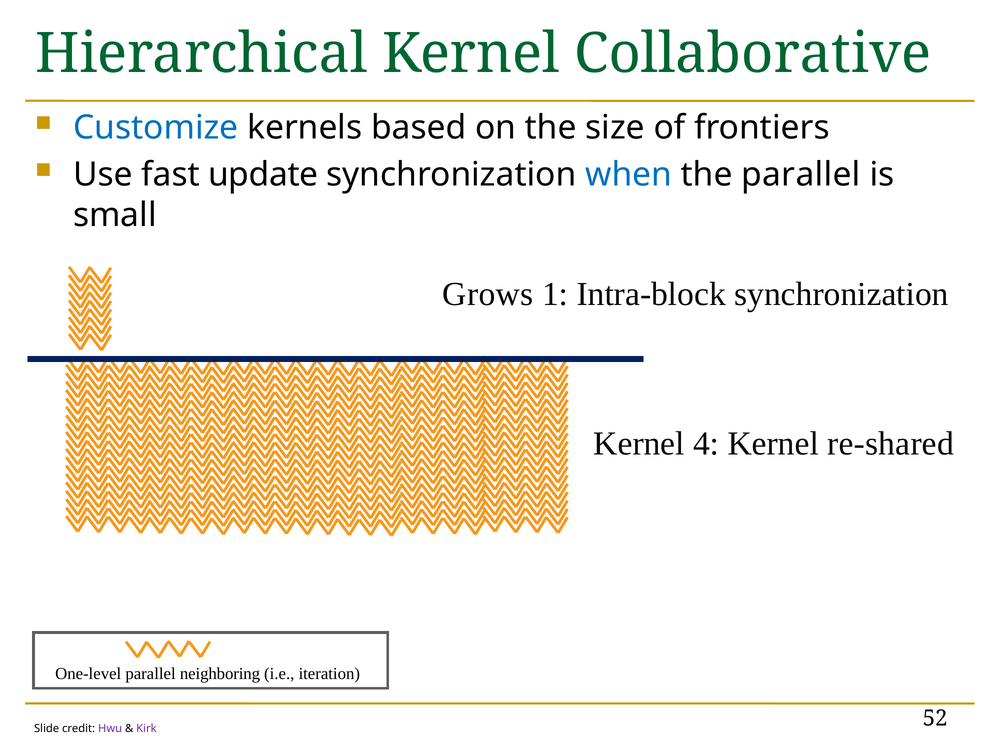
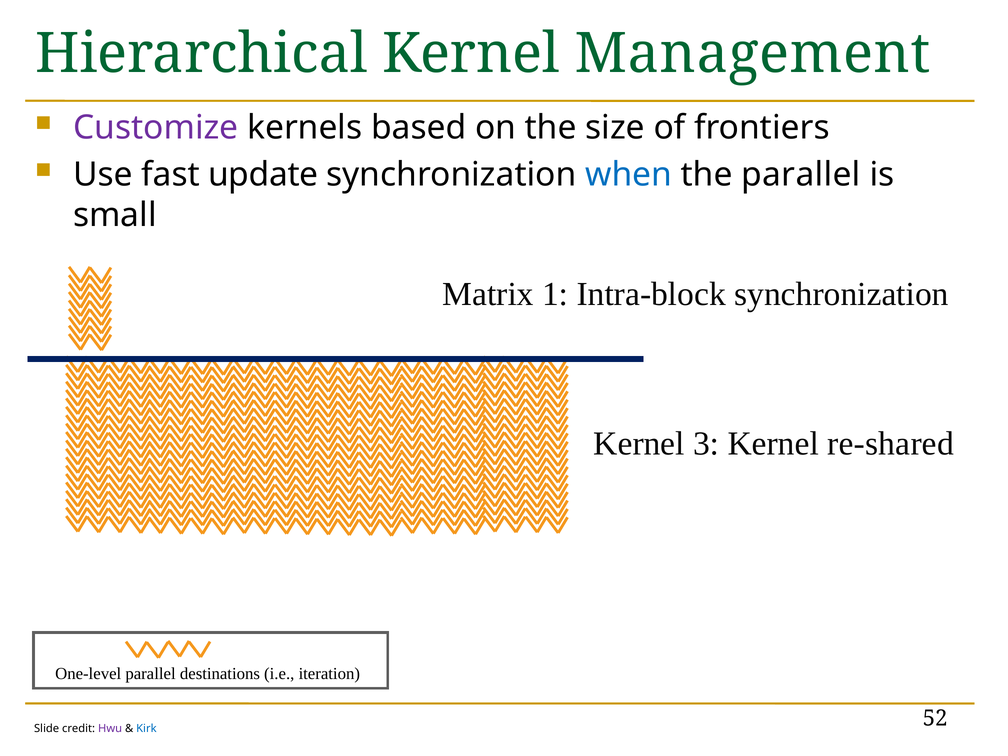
Collaborative: Collaborative -> Management
Customize colour: blue -> purple
Grows: Grows -> Matrix
4: 4 -> 3
neighboring: neighboring -> destinations
Kirk colour: purple -> blue
